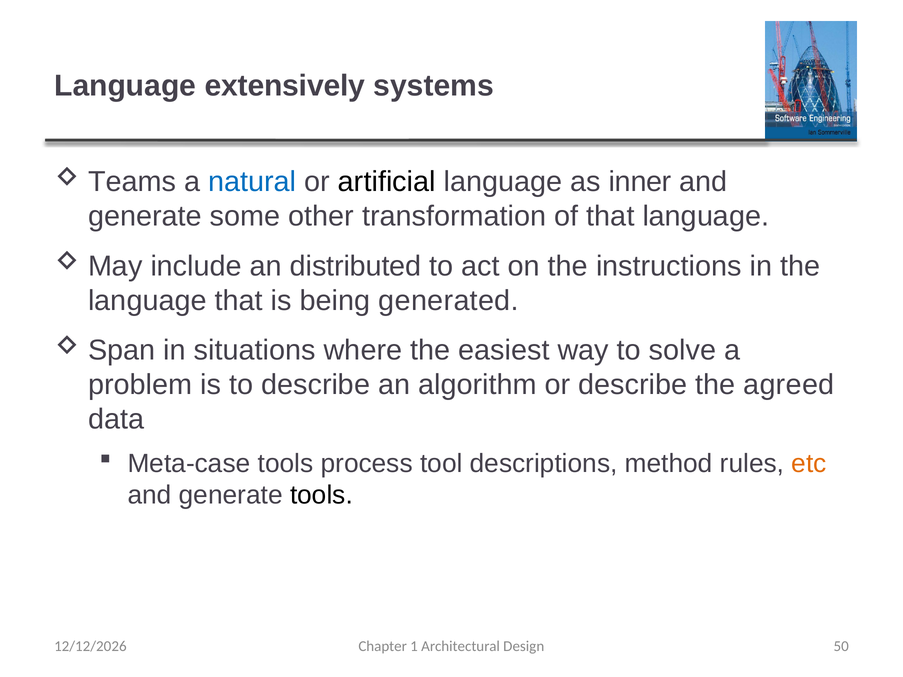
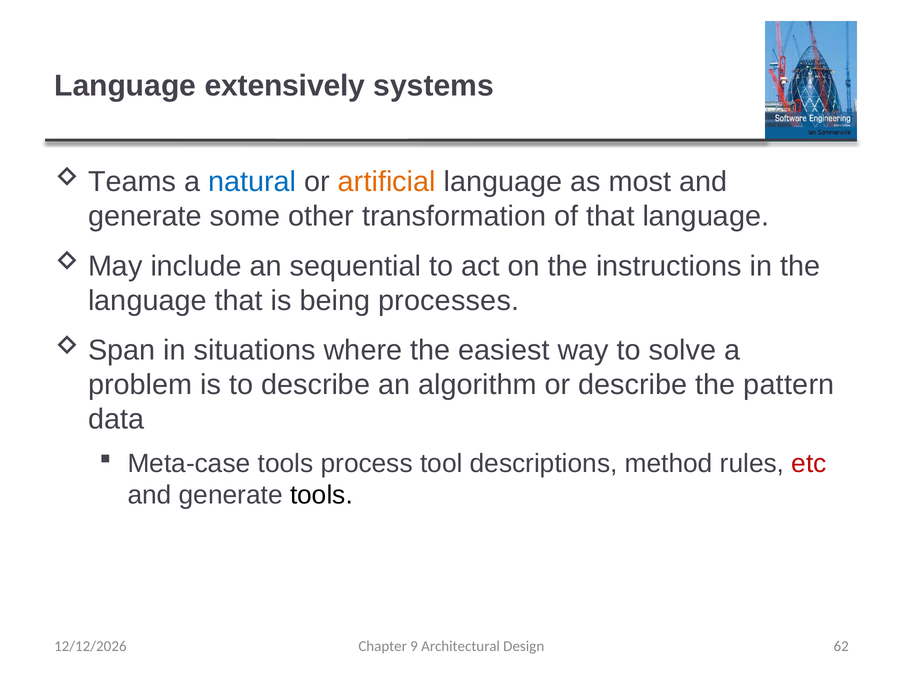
artificial colour: black -> orange
inner: inner -> most
distributed: distributed -> sequential
generated: generated -> processes
agreed: agreed -> pattern
etc colour: orange -> red
1: 1 -> 9
50: 50 -> 62
